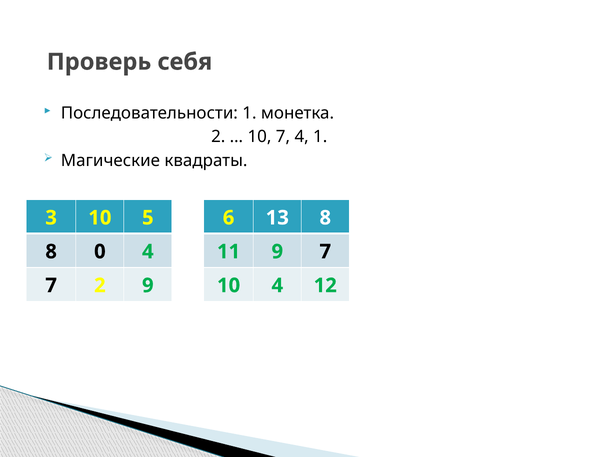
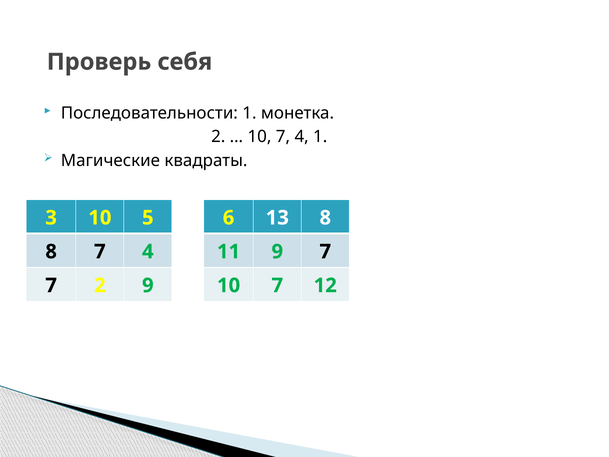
8 0: 0 -> 7
4 at (277, 285): 4 -> 7
